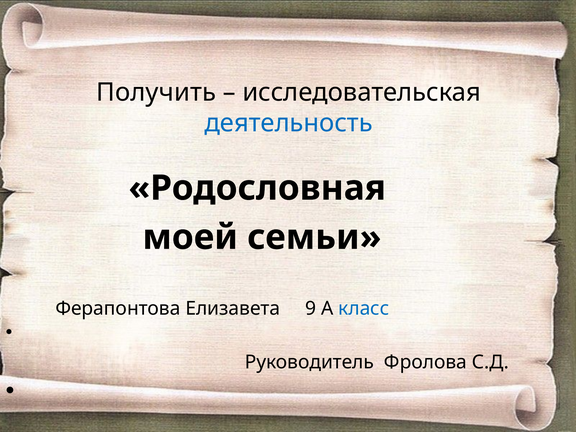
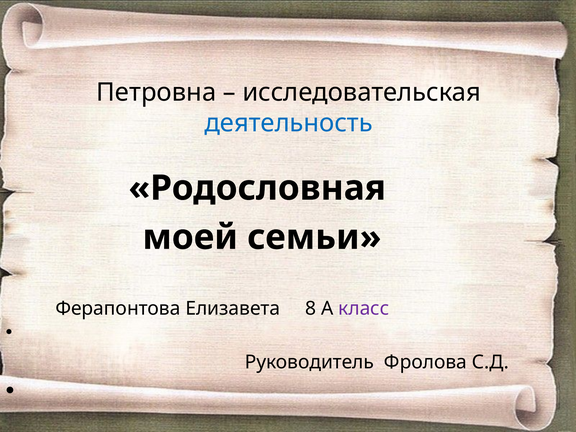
Получить: Получить -> Петровна
9: 9 -> 8
класс colour: blue -> purple
